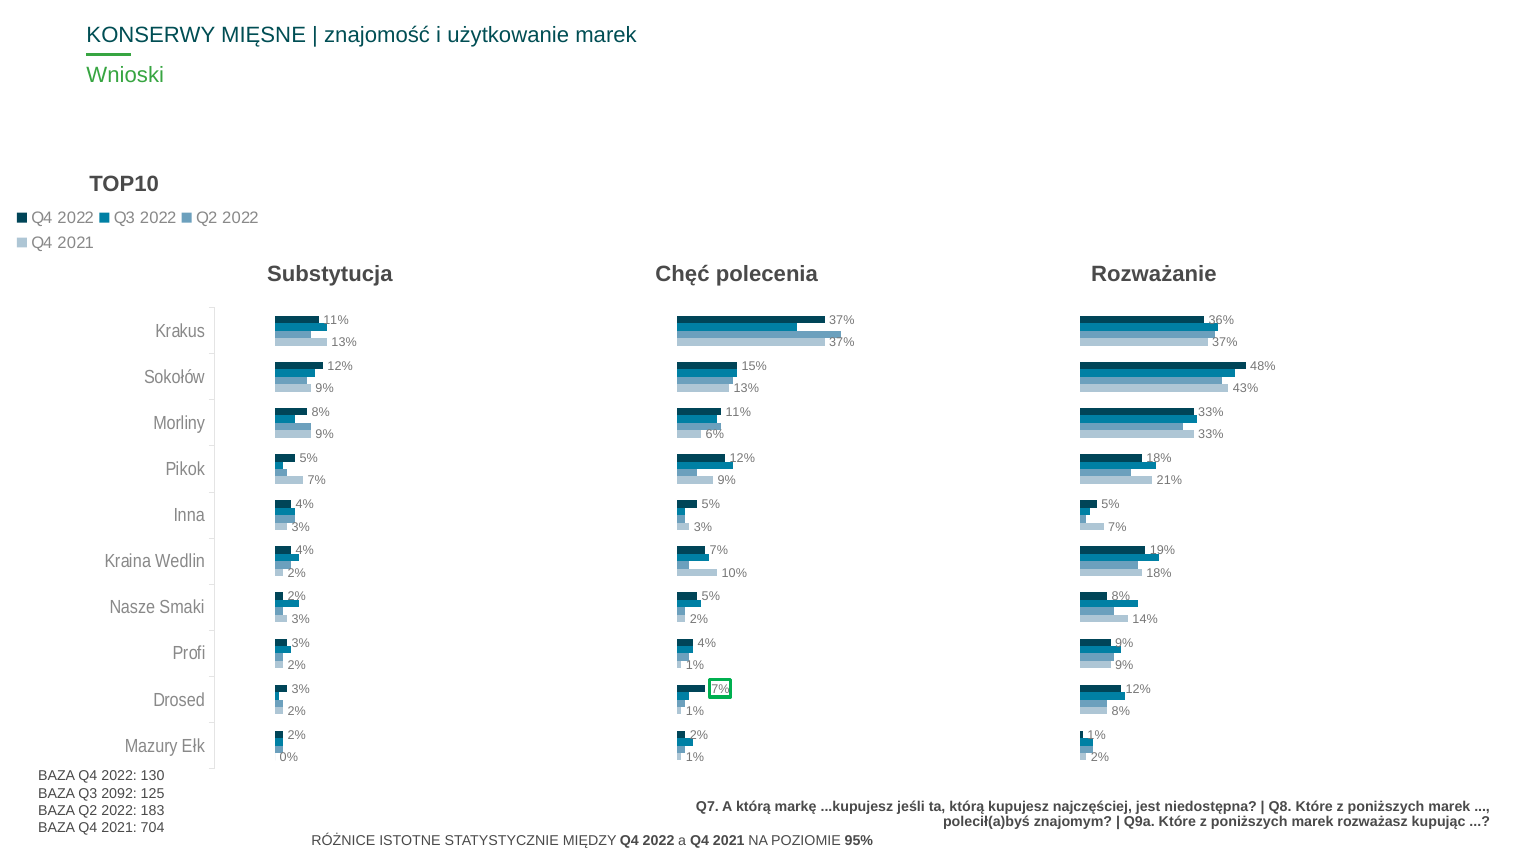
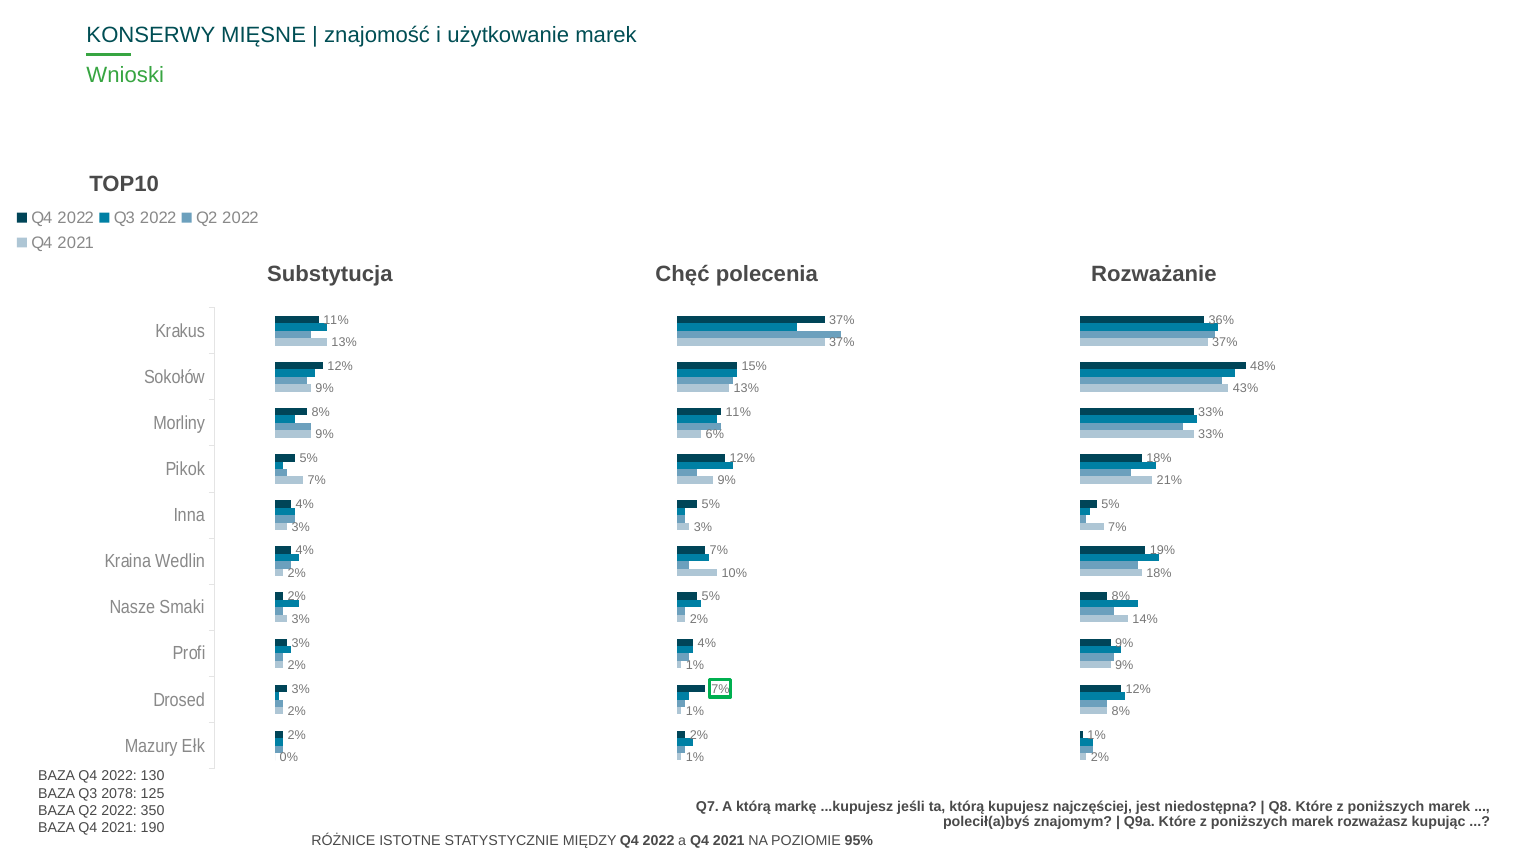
2092: 2092 -> 2078
183: 183 -> 350
704: 704 -> 190
